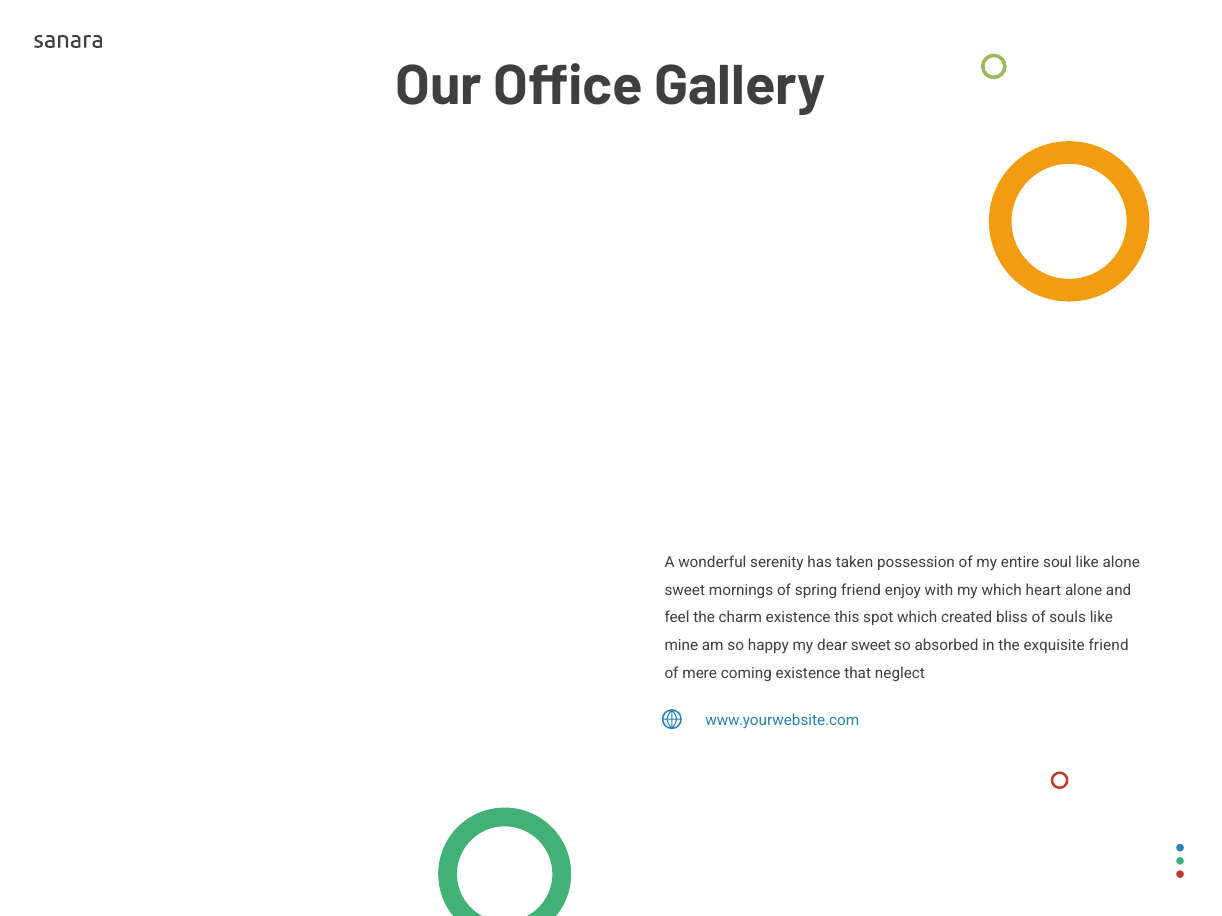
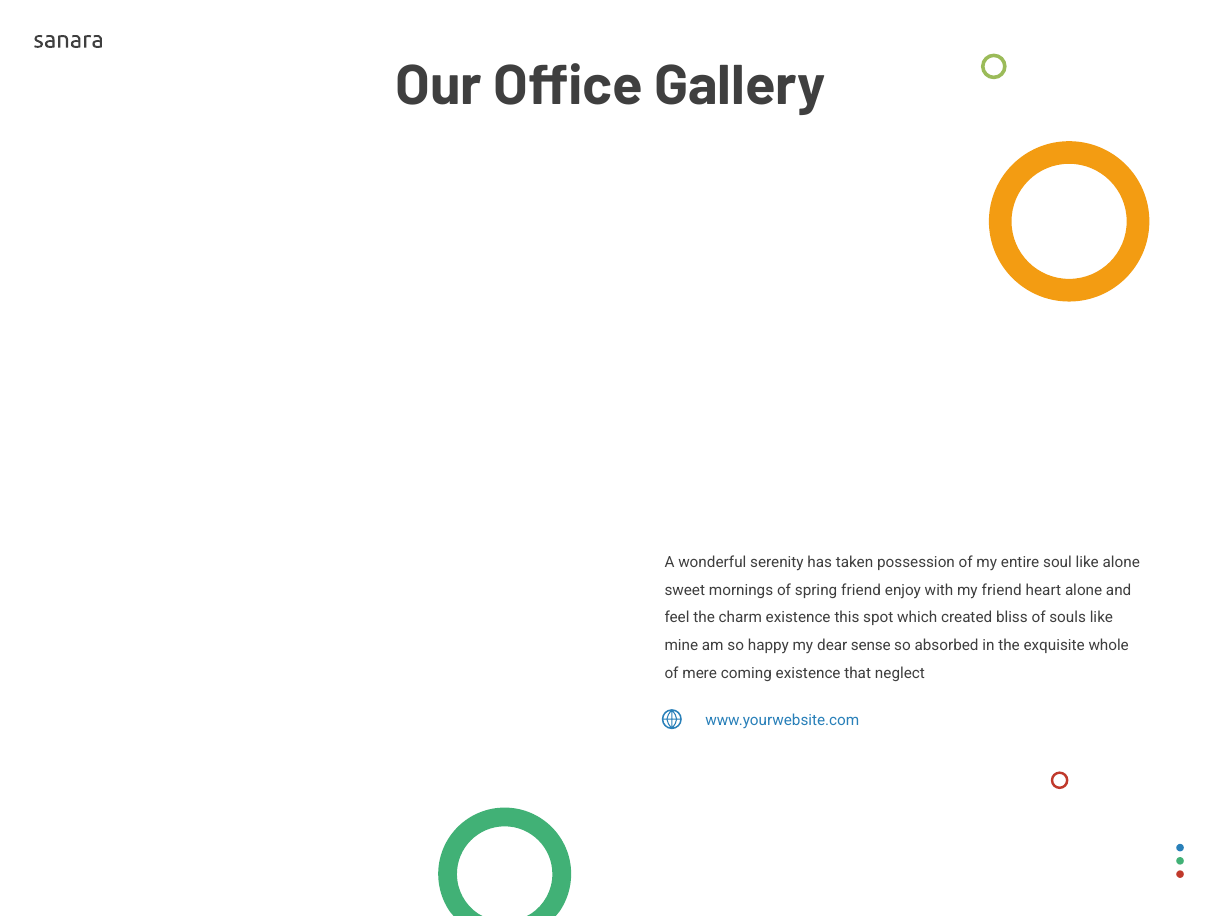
my which: which -> friend
dear sweet: sweet -> sense
exquisite friend: friend -> whole
